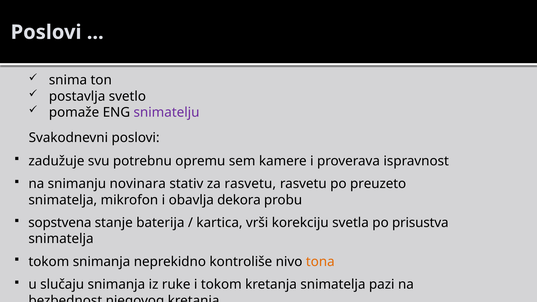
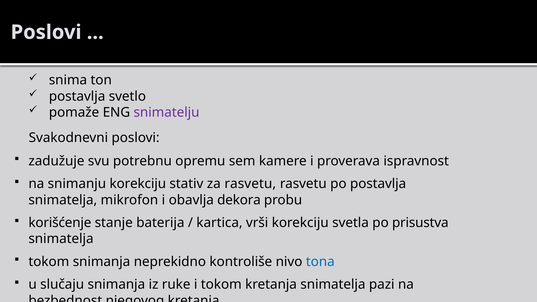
snimanju novinara: novinara -> korekciju
po preuzeto: preuzeto -> postavlja
sopstvena: sopstvena -> korišćenje
tona colour: orange -> blue
